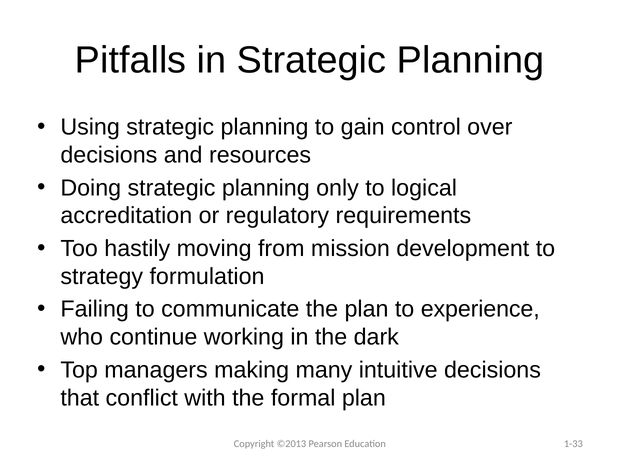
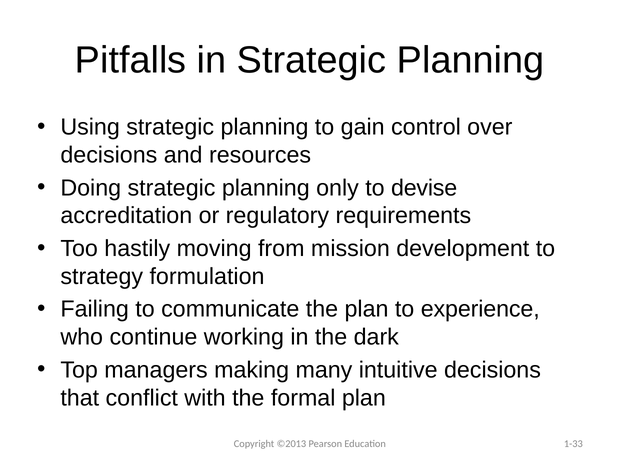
logical: logical -> devise
